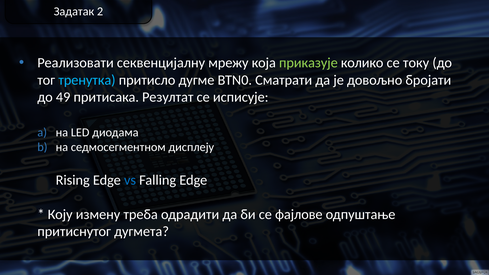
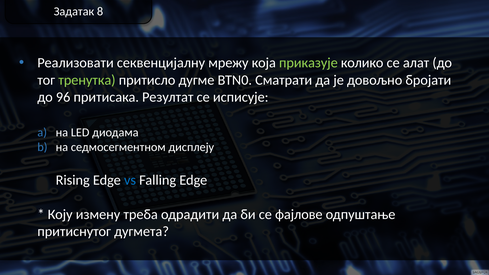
2: 2 -> 8
току: току -> алат
тренутка colour: light blue -> light green
49: 49 -> 96
